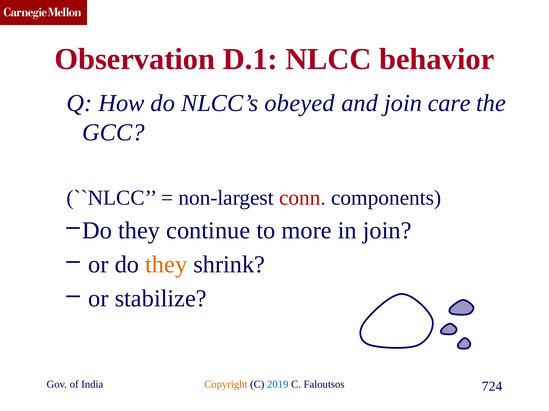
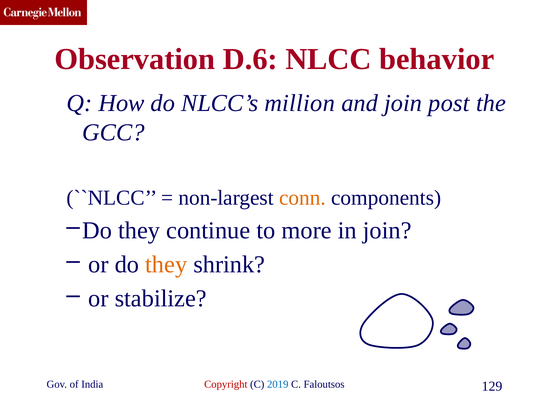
D.1: D.1 -> D.6
obeyed: obeyed -> million
care: care -> post
conn colour: red -> orange
Copyright colour: orange -> red
724: 724 -> 129
